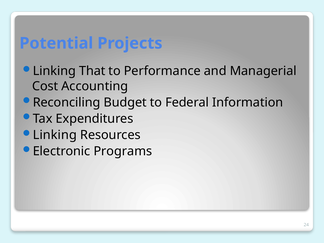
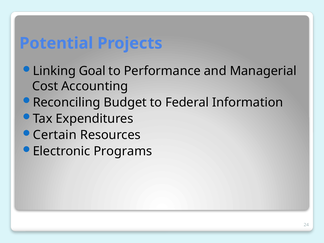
That: That -> Goal
Linking at (55, 135): Linking -> Certain
